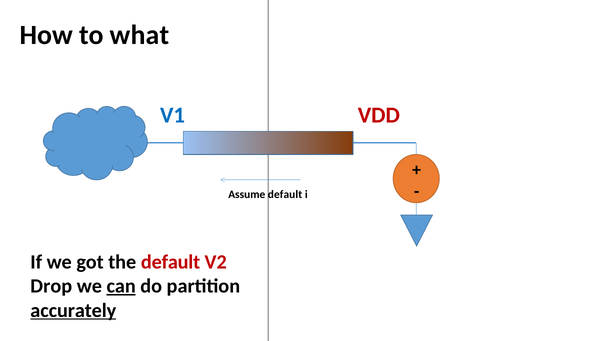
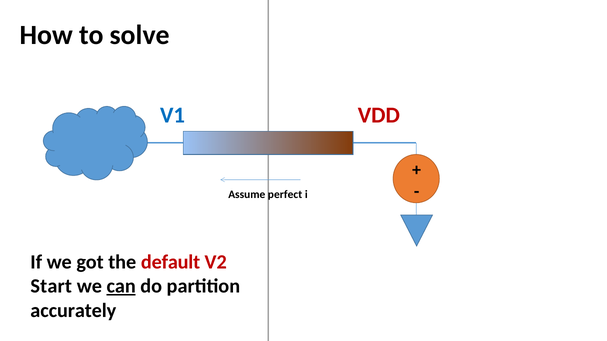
what: what -> solve
Assume default: default -> perfect
Drop: Drop -> Start
accurately underline: present -> none
